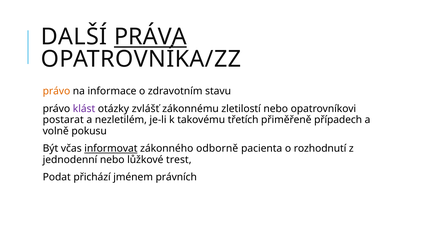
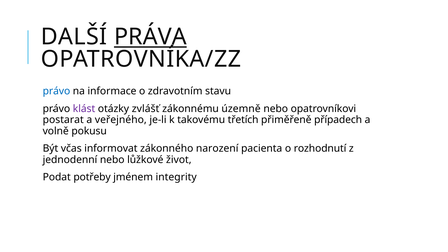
právo at (56, 91) colour: orange -> blue
zletilostí: zletilostí -> územně
nezletilém: nezletilém -> veřejného
informovat underline: present -> none
odborně: odborně -> narození
trest: trest -> život
přichází: přichází -> potřeby
právních: právních -> integrity
